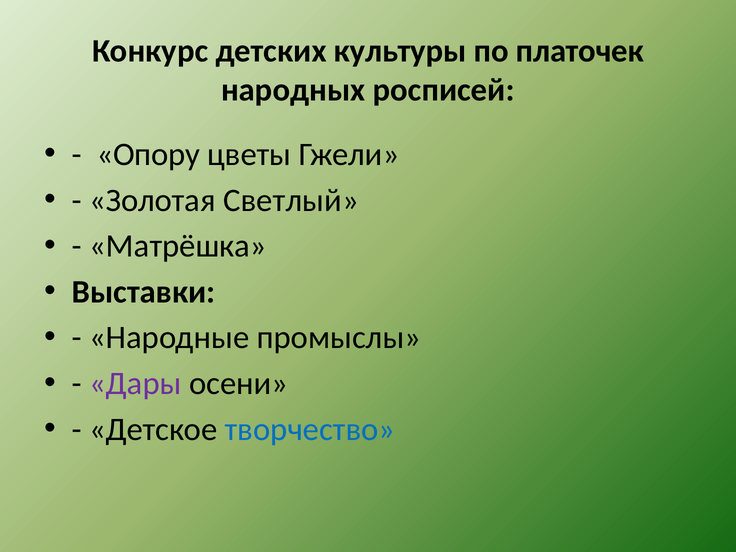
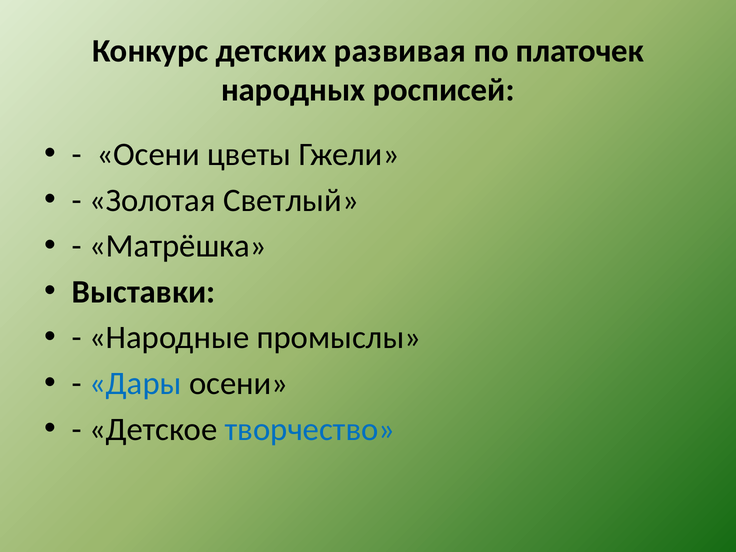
культуры: культуры -> развивая
Опору at (148, 154): Опору -> Осени
Дары colour: purple -> blue
